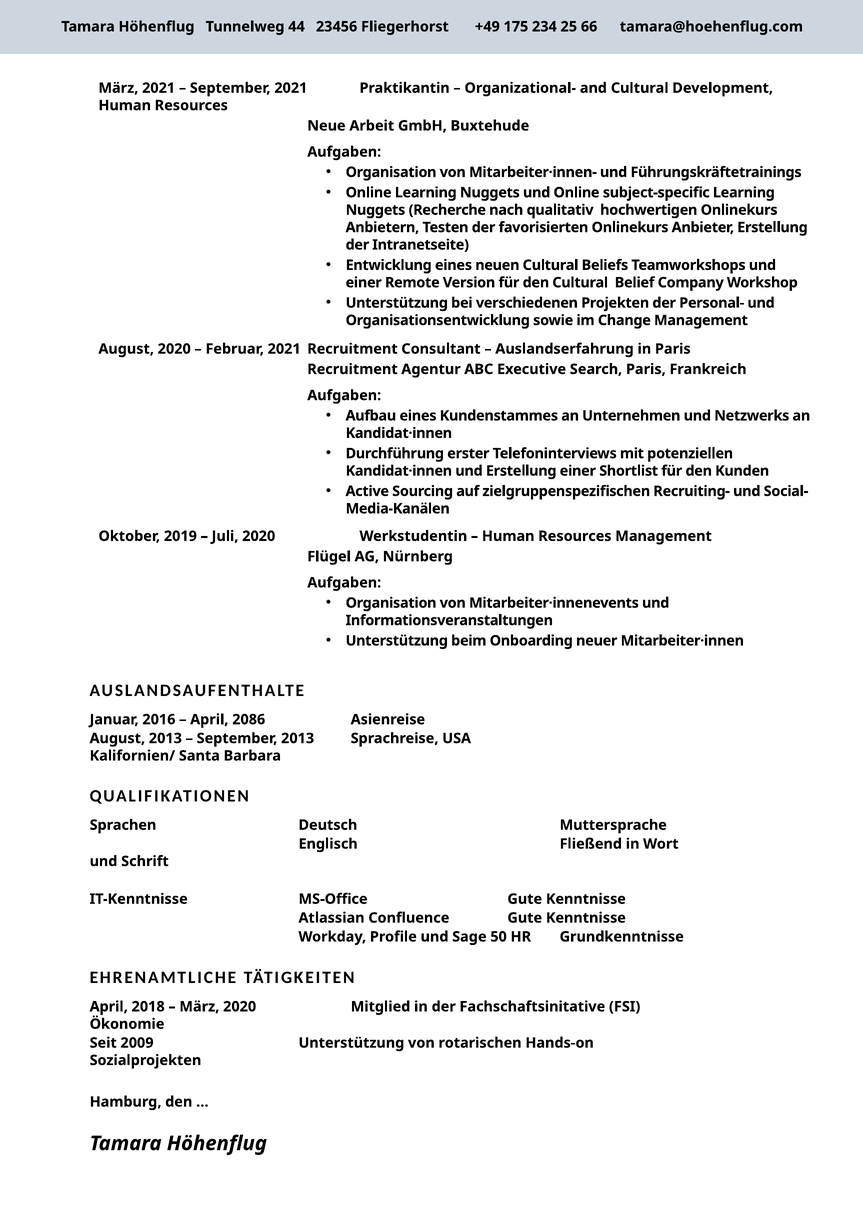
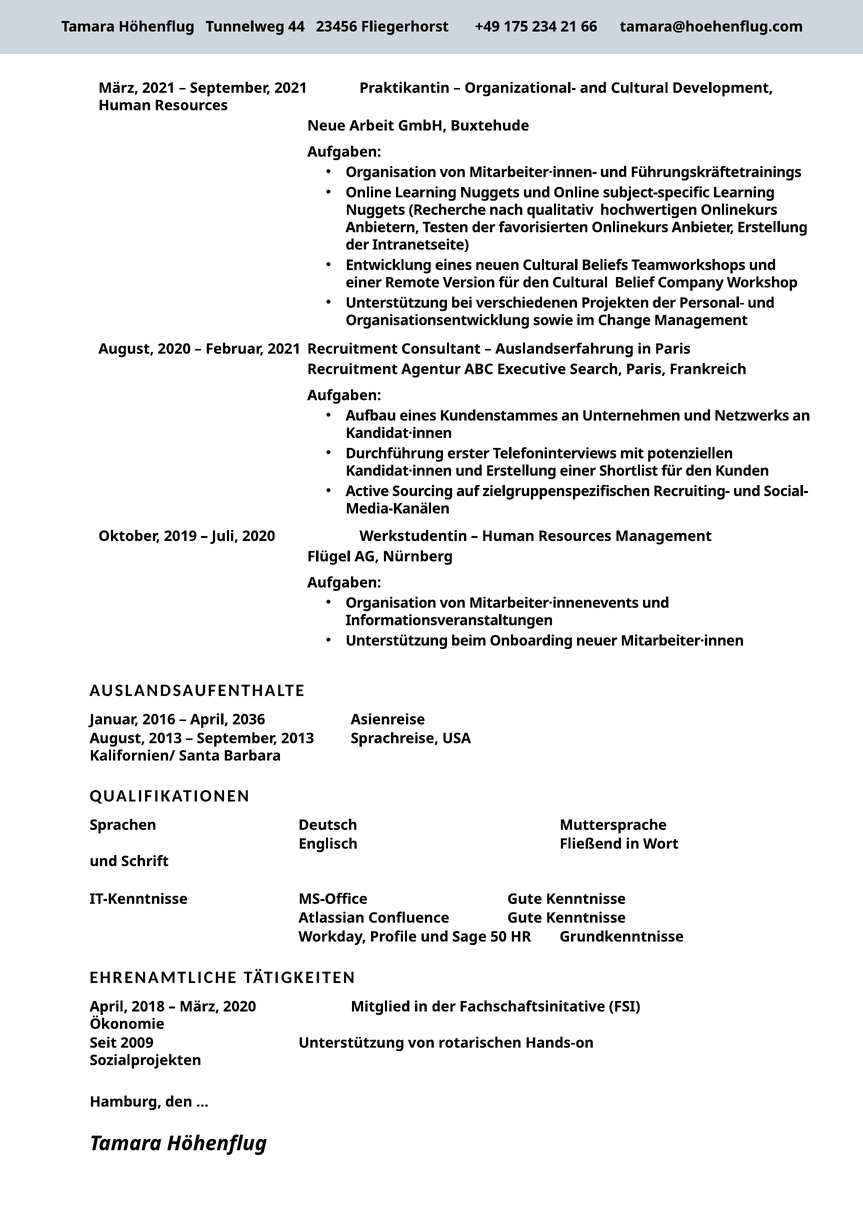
25: 25 -> 21
2086: 2086 -> 2036
